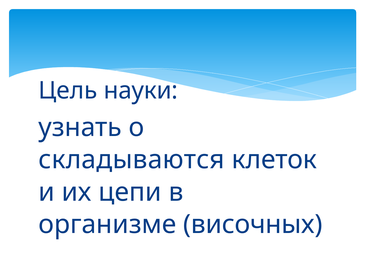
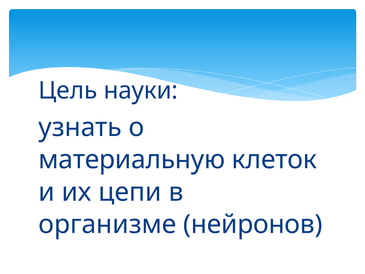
складываются: складываются -> материальную
височных: височных -> нейронов
